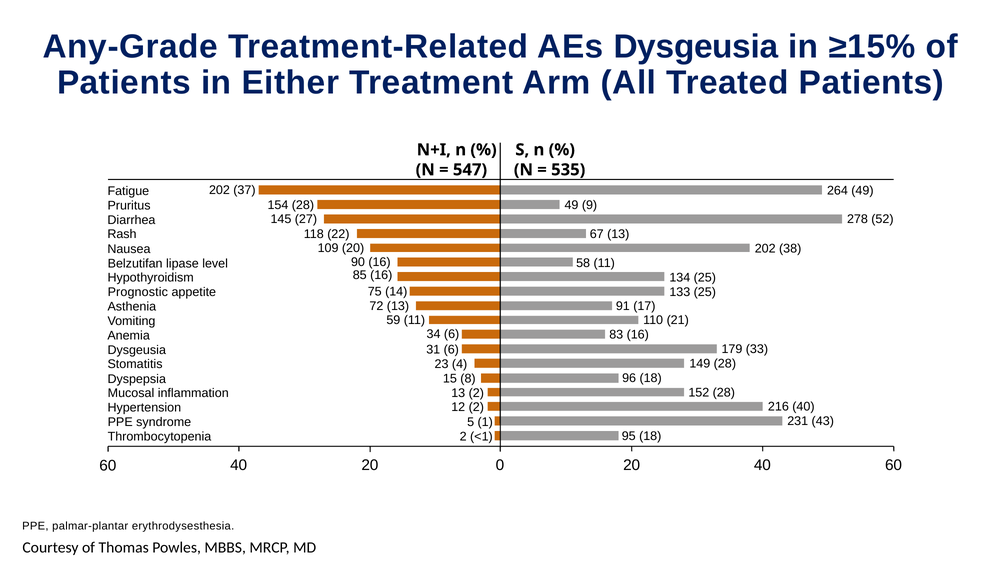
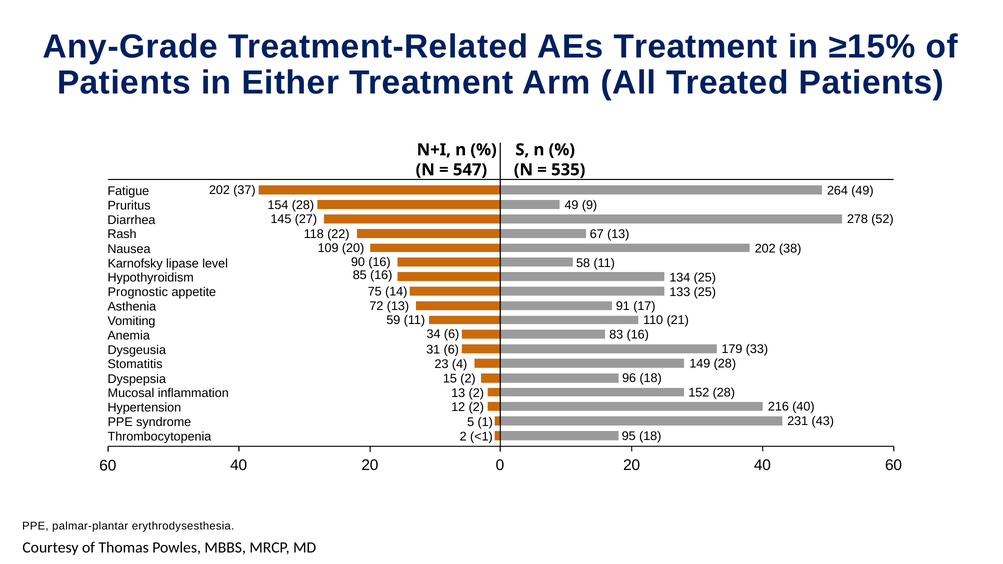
AEs Dysgeusia: Dysgeusia -> Treatment
Belzutifan: Belzutifan -> Karnofsky
15 8: 8 -> 2
